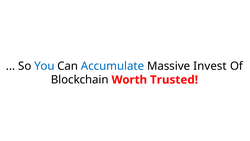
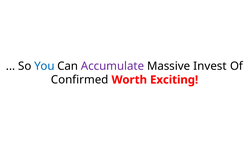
Accumulate colour: blue -> purple
Blockchain: Blockchain -> Confirmed
Trusted: Trusted -> Exciting
